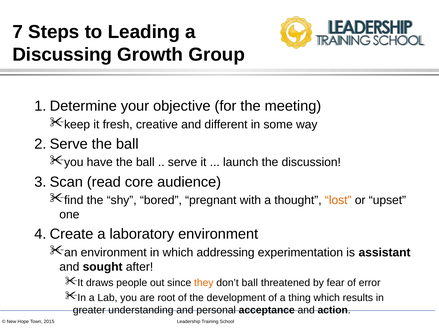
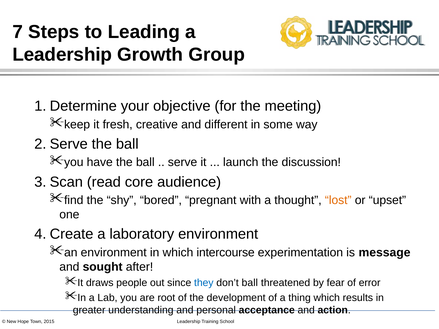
Discussing at (62, 55): Discussing -> Leadership
addressing: addressing -> intercourse
assistant: assistant -> message
they colour: orange -> blue
